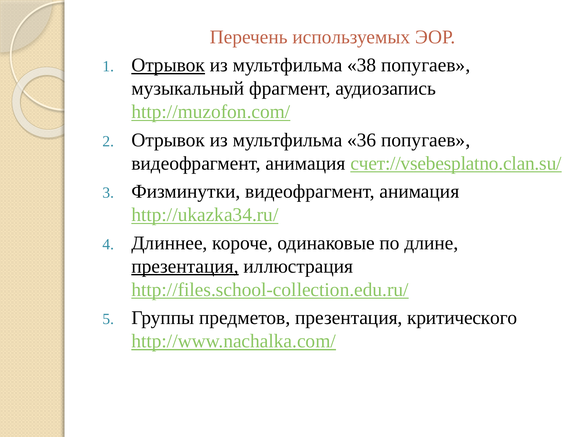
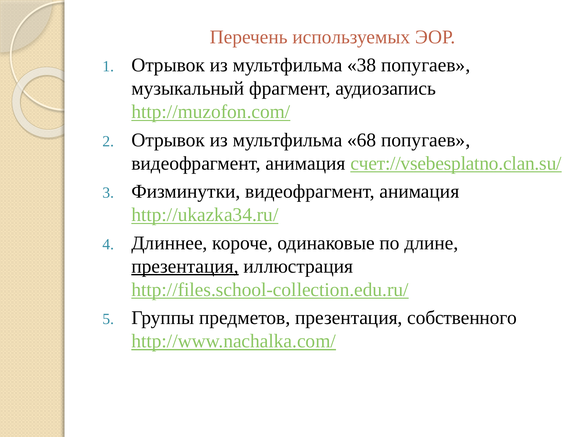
Отрывок at (168, 65) underline: present -> none
36: 36 -> 68
критического: критического -> собственного
